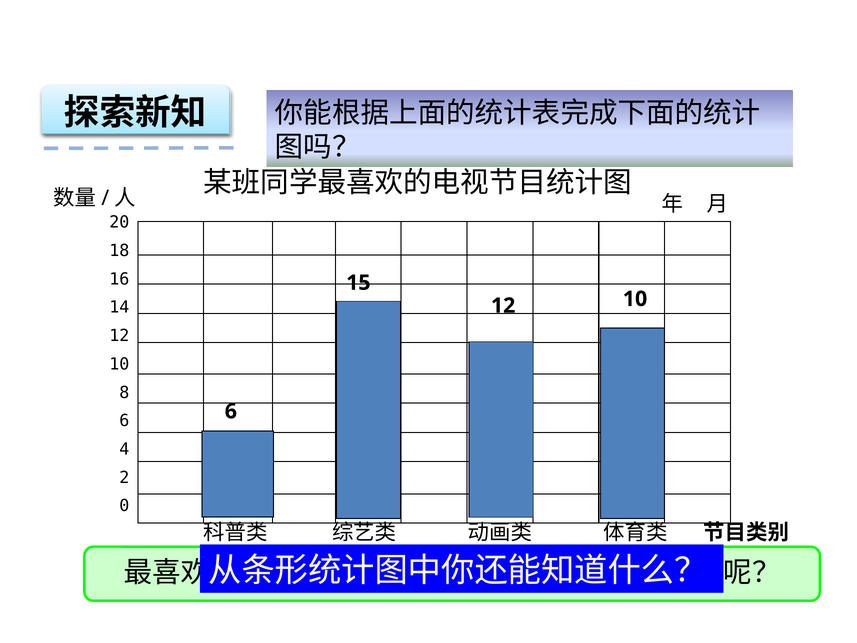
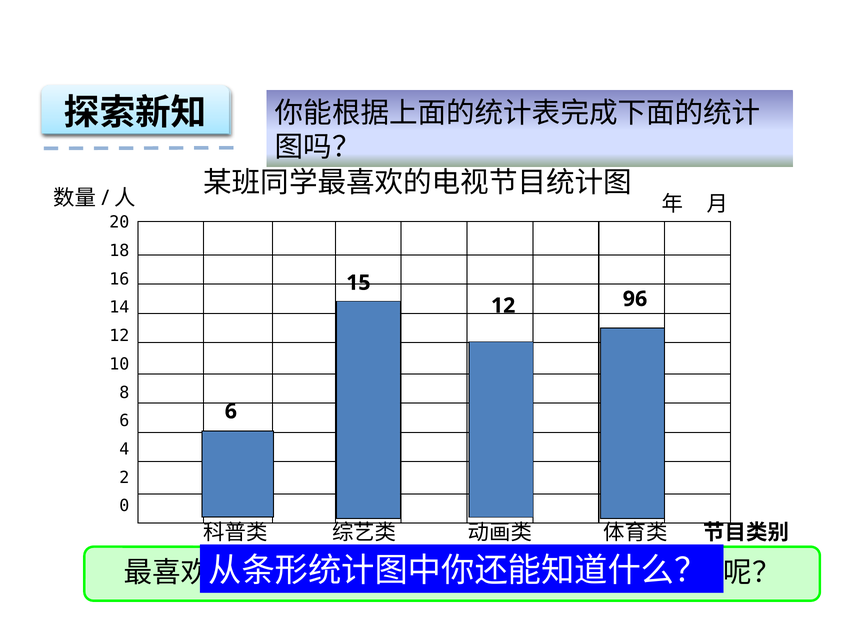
10 at (635, 299): 10 -> 96
